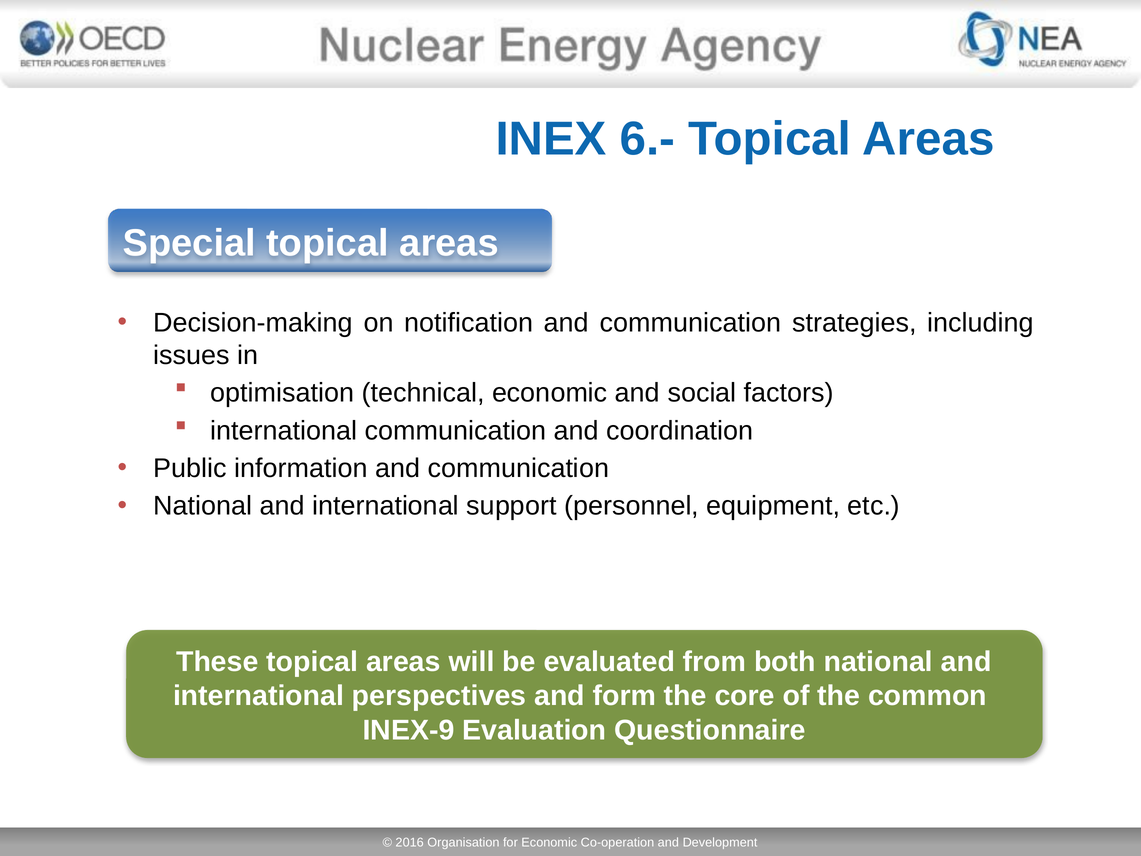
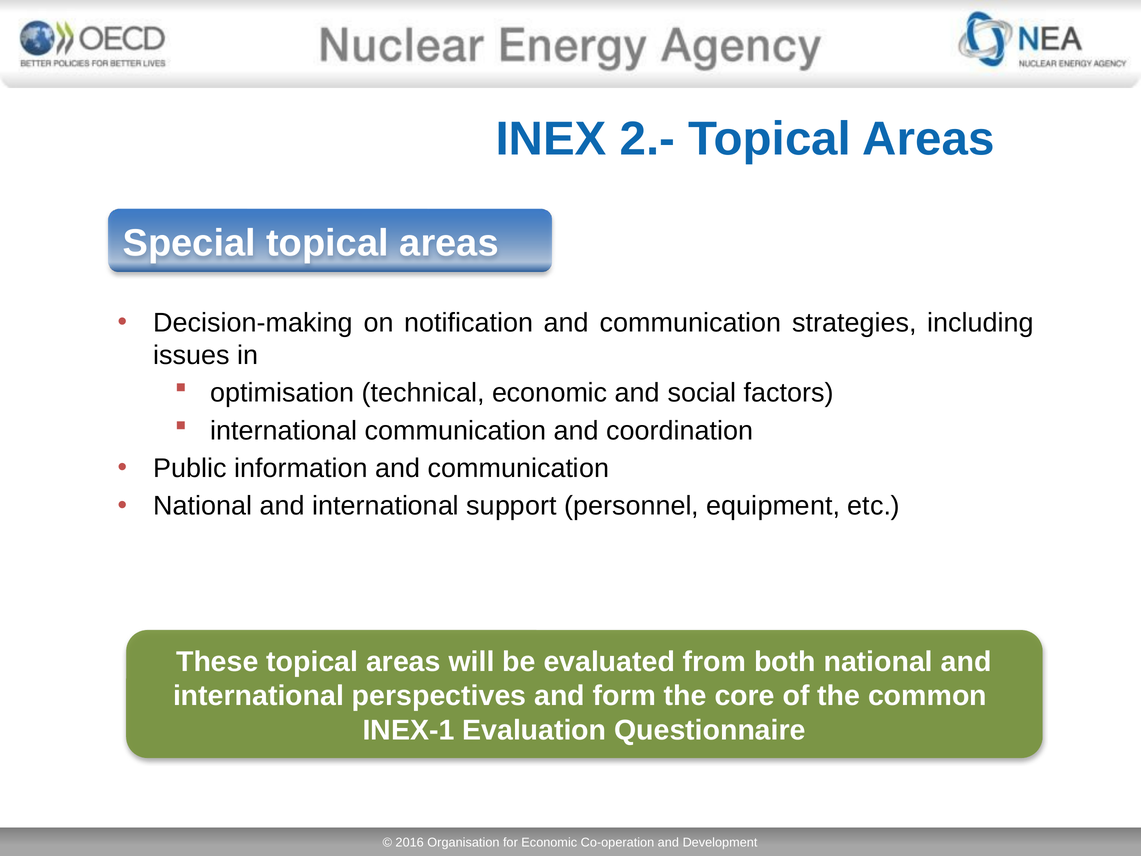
6.-: 6.- -> 2.-
INEX-9: INEX-9 -> INEX-1
